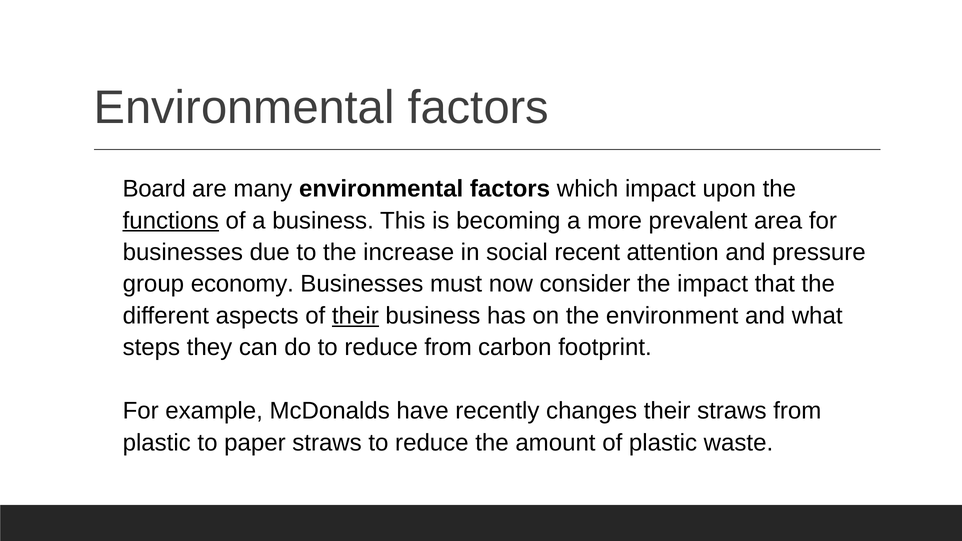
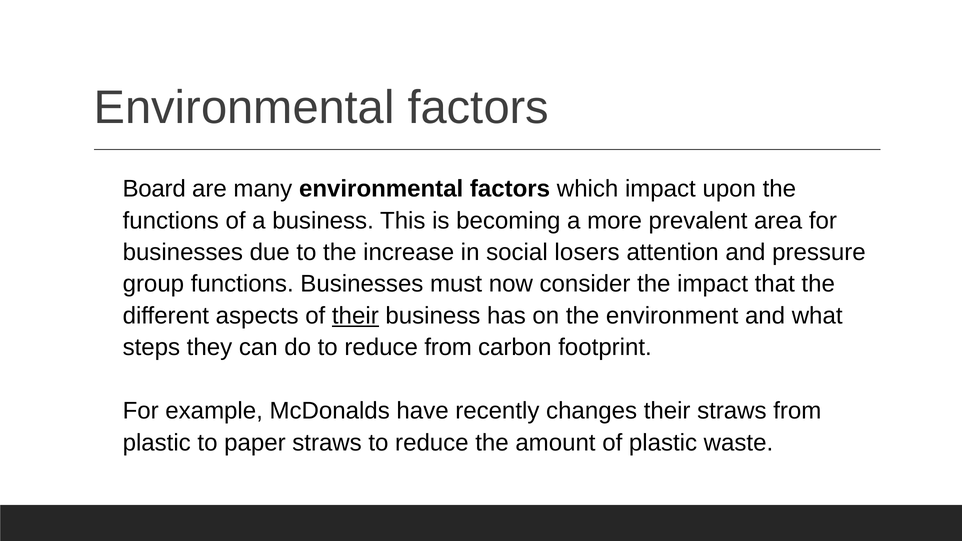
functions at (171, 221) underline: present -> none
recent: recent -> losers
group economy: economy -> functions
